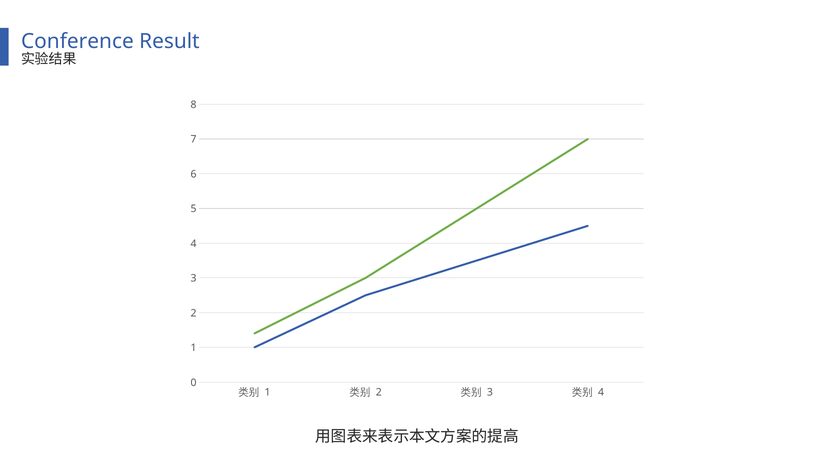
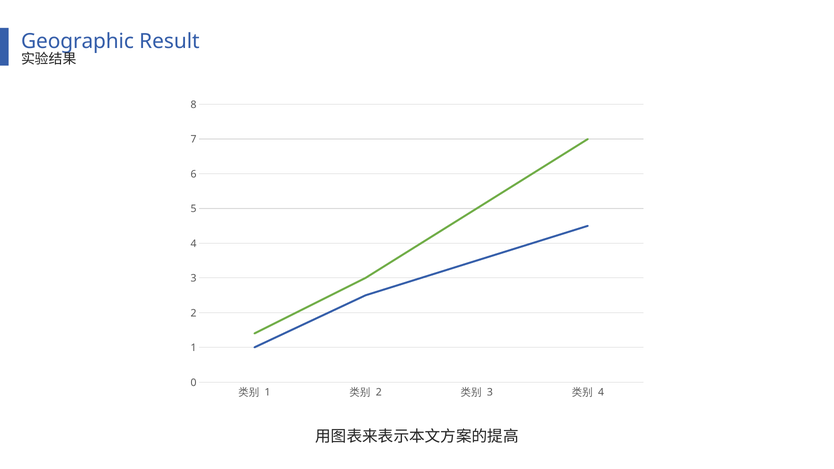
Conference: Conference -> Geographic
